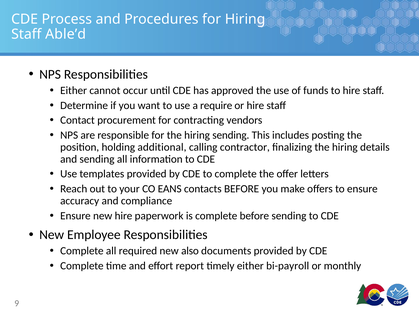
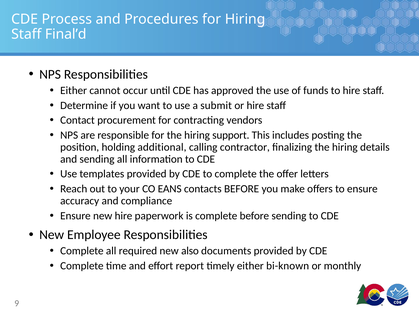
Able’d: Able’d -> Final’d
require: require -> submit
hiring sending: sending -> support
bi-payroll: bi-payroll -> bi-known
